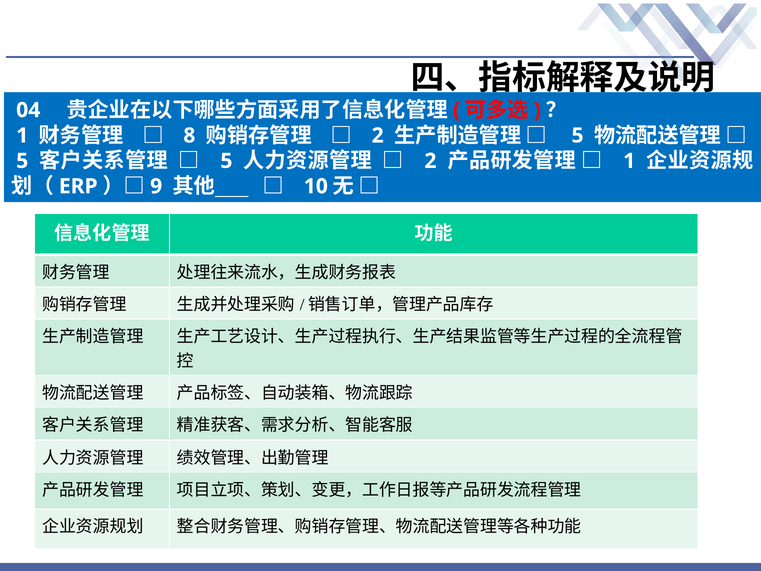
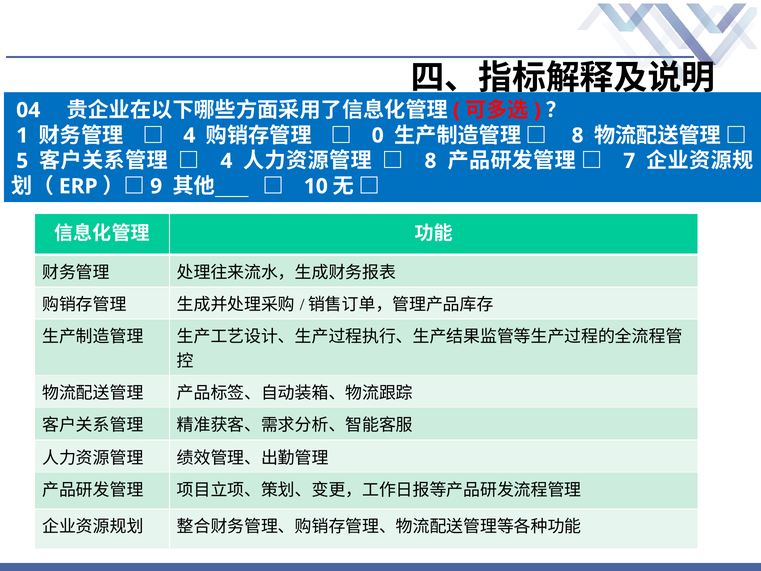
8 at (189, 135): 8 -> 4
2 at (378, 135): 2 -> 0
5 at (578, 135): 5 -> 8
5 at (226, 161): 5 -> 4
2 at (430, 161): 2 -> 8
1 at (629, 161): 1 -> 7
